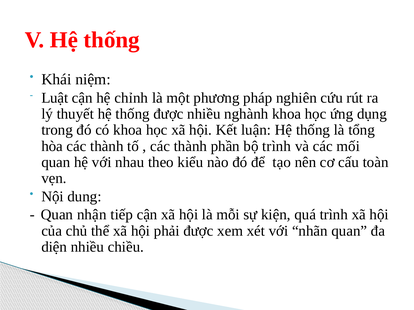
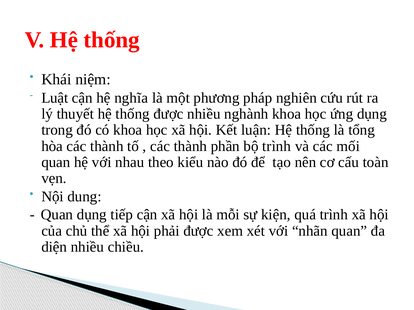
chỉnh: chỉnh -> nghĩa
Quan nhận: nhận -> dụng
